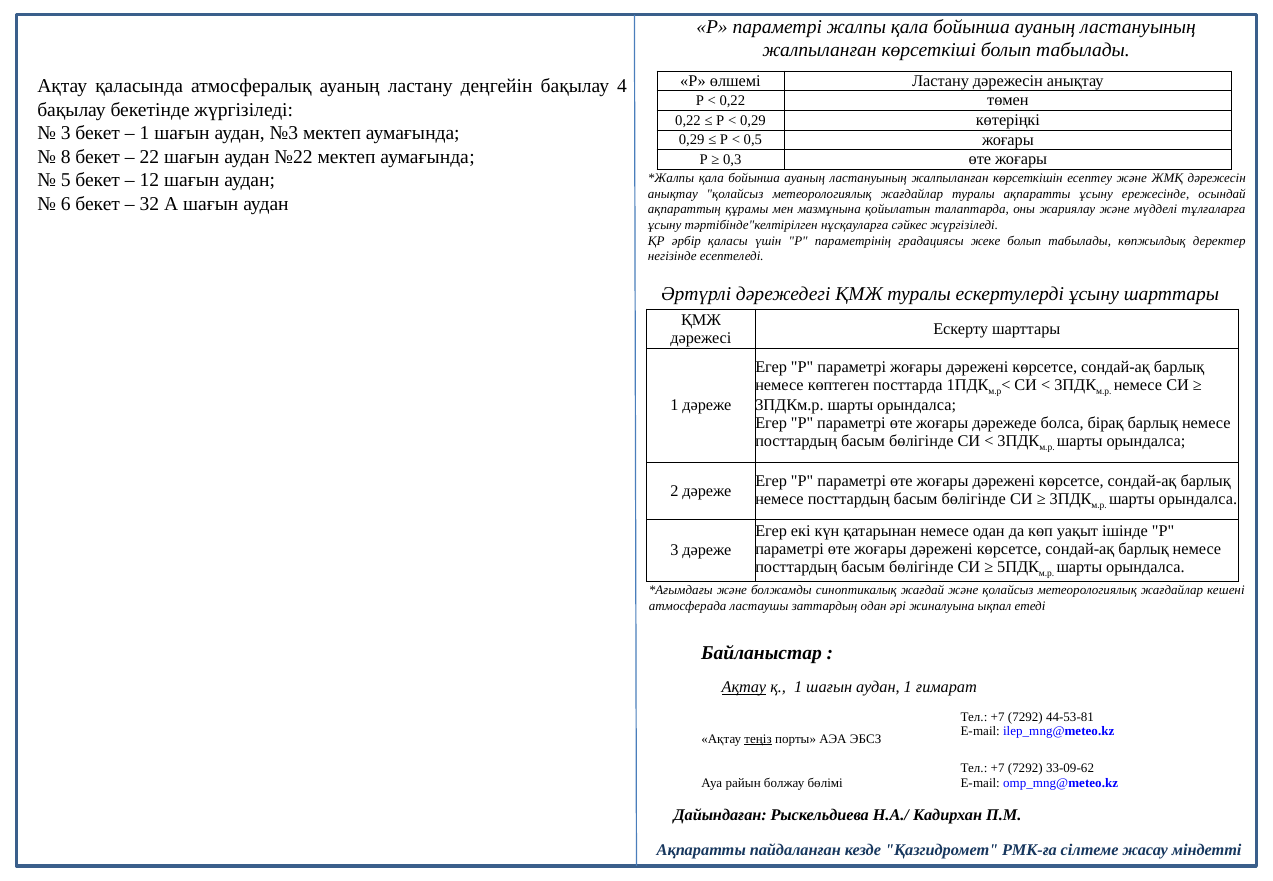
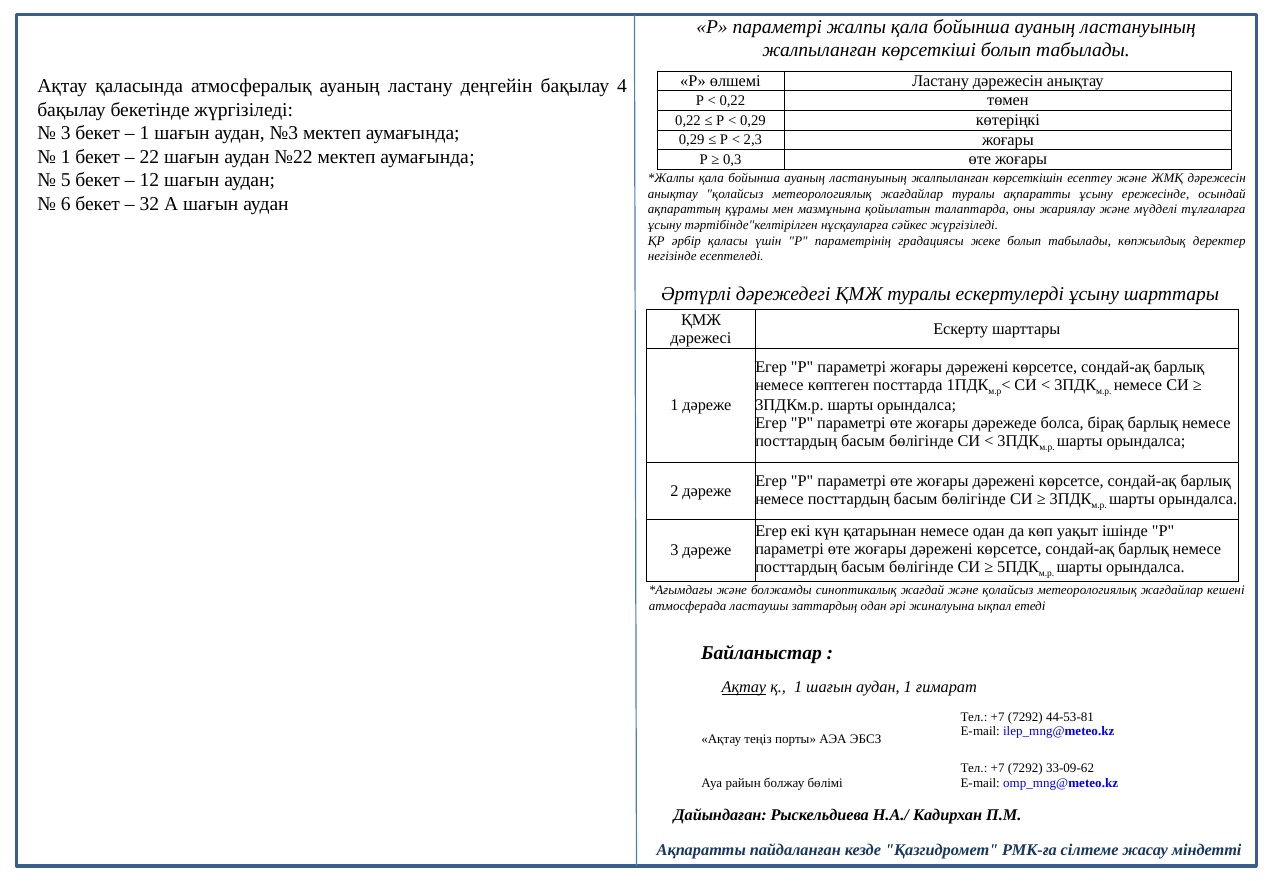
0,5: 0,5 -> 2,3
8 at (66, 157): 8 -> 1
теңіз underline: present -> none
